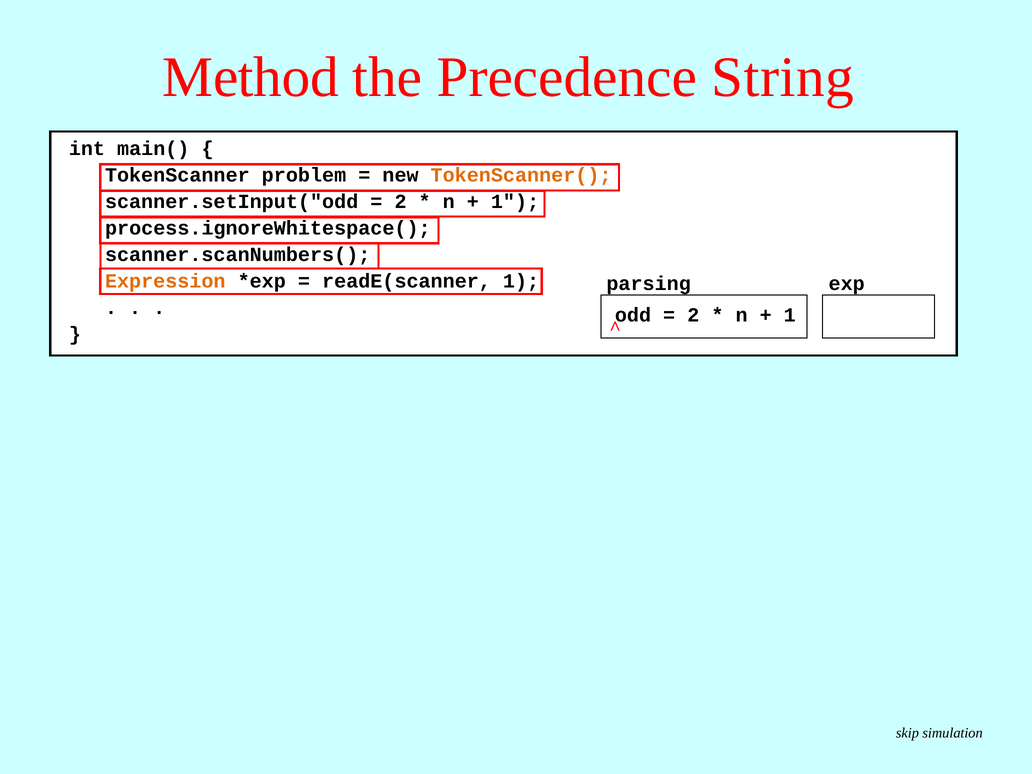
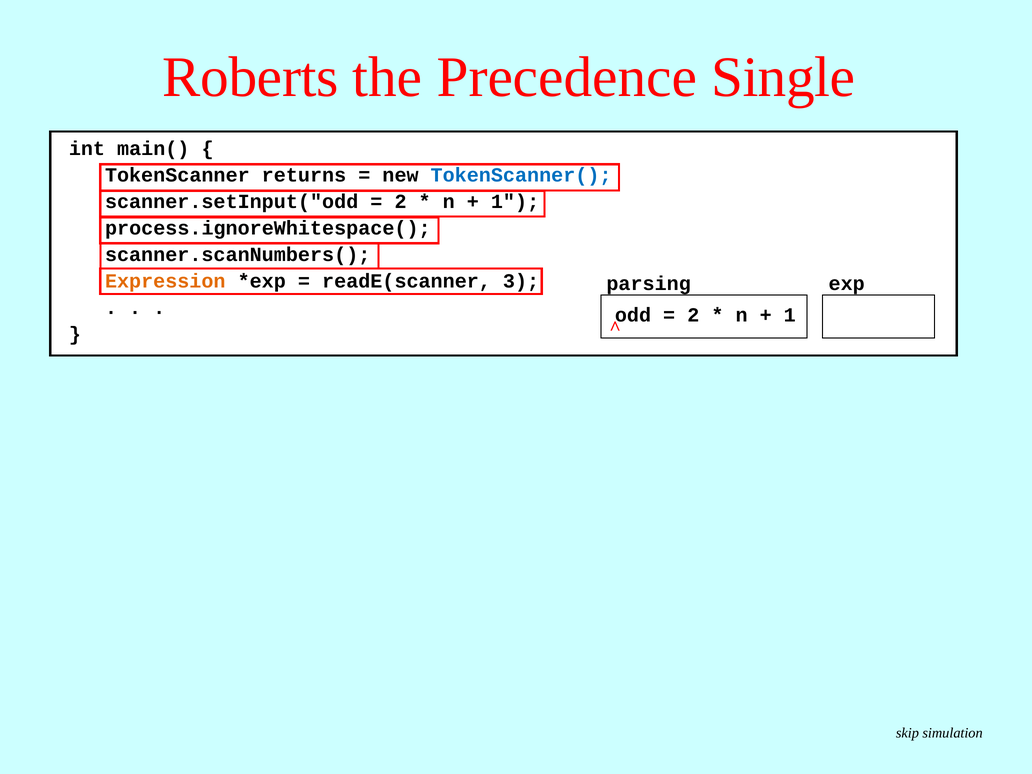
Method: Method -> Roberts
String: String -> Single
problem: problem -> returns
TokenScanner( colour: orange -> blue
readE(scanner 1: 1 -> 3
